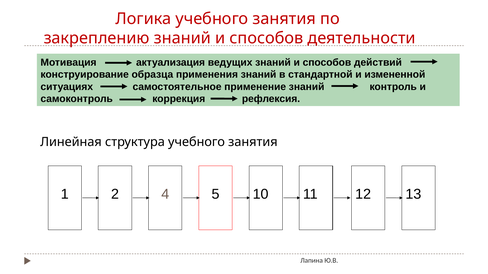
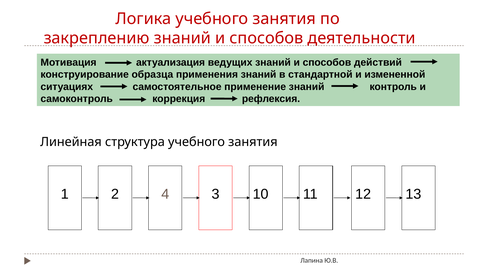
5: 5 -> 3
